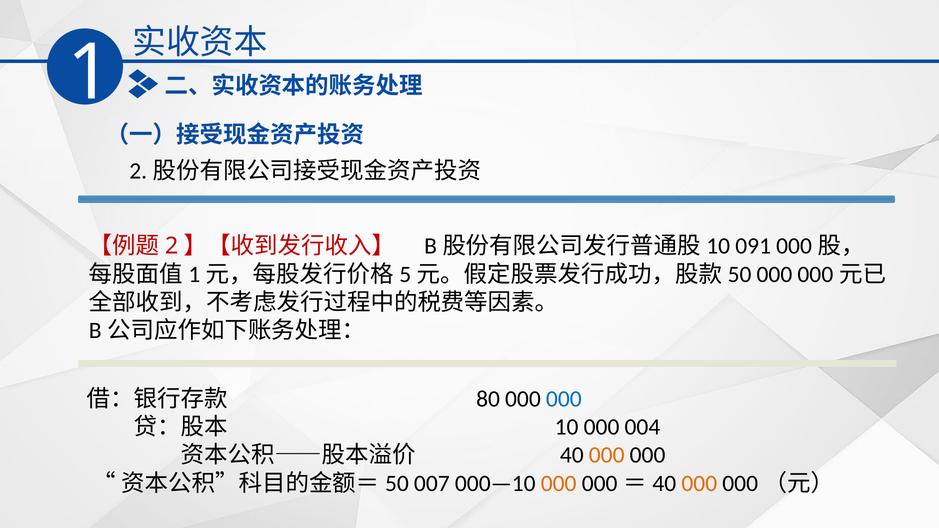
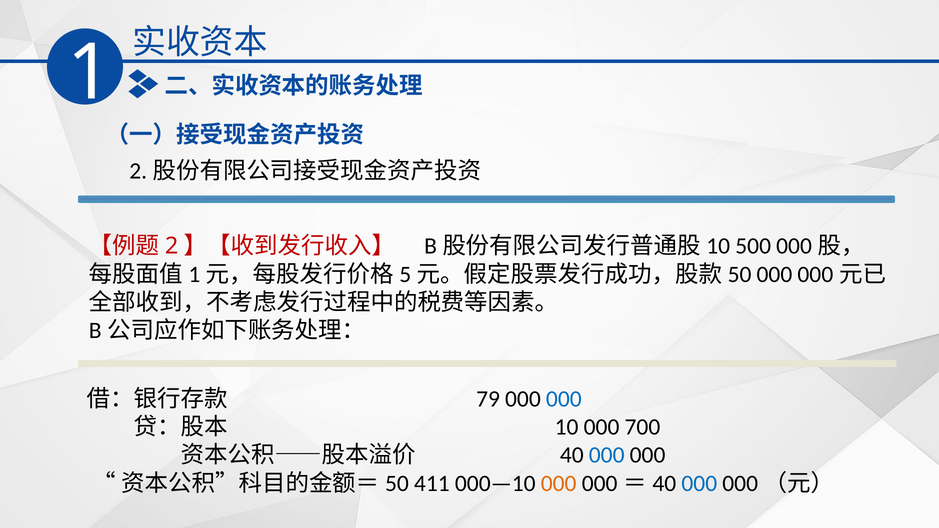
091: 091 -> 500
80: 80 -> 79
004: 004 -> 700
000 at (607, 455) colour: orange -> blue
007: 007 -> 411
000 at (699, 483) colour: orange -> blue
